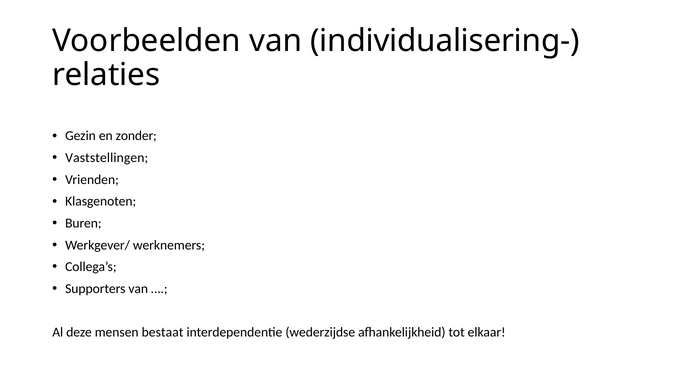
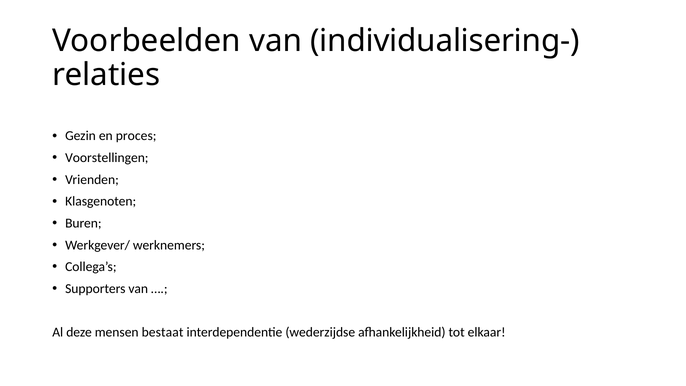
zonder: zonder -> proces
Vaststellingen: Vaststellingen -> Voorstellingen
